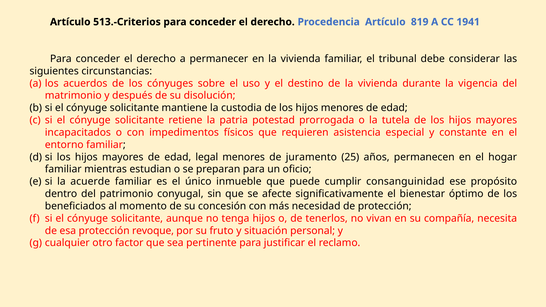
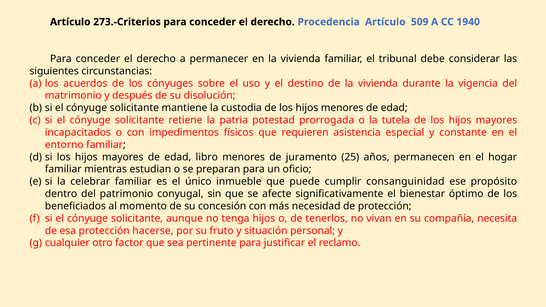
513.-Criterios: 513.-Criterios -> 273.-Criterios
819: 819 -> 509
1941: 1941 -> 1940
legal: legal -> libro
acuerde: acuerde -> celebrar
revoque: revoque -> hacerse
